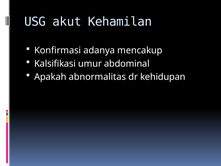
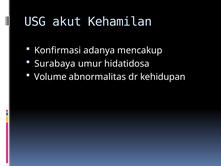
Kalsifikasi: Kalsifikasi -> Surabaya
abdominal: abdominal -> hidatidosa
Apakah: Apakah -> Volume
